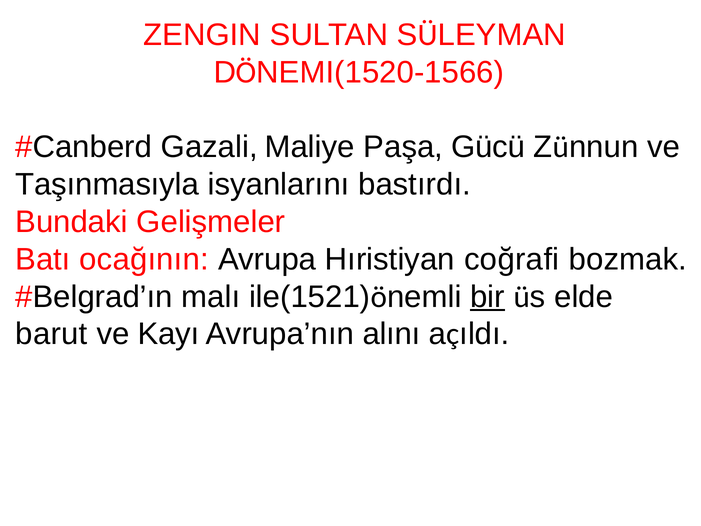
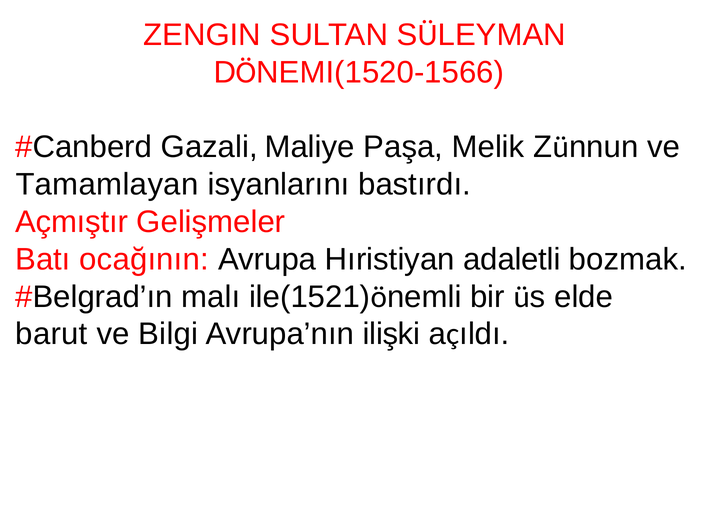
Gücü: Gücü -> Melik
Taşınmasıyla: Taşınmasıyla -> Tamamlayan
Bundaki: Bundaki -> Açmıştır
coğrafi: coğrafi -> adaletli
bir underline: present -> none
Kayı: Kayı -> Bilgi
alını: alını -> ilişki
